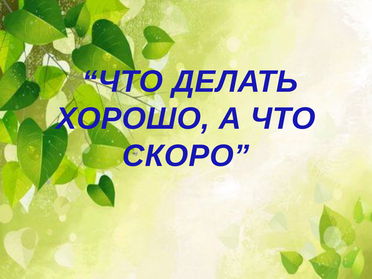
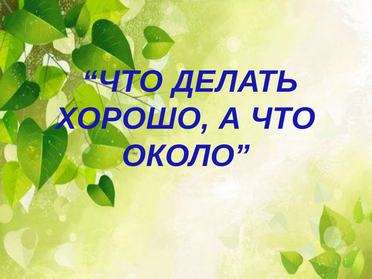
СКОРО: СКОРО -> ОКОЛО
